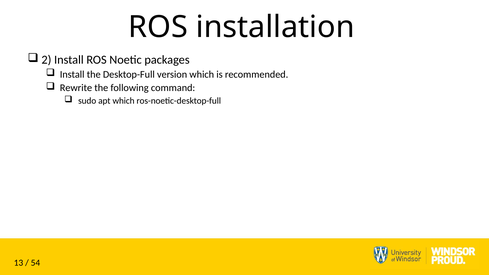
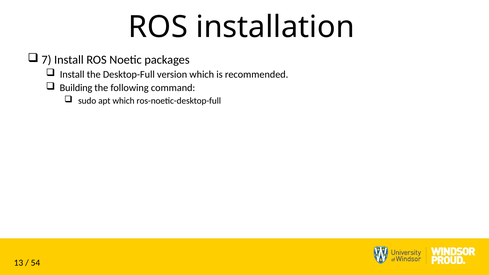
2: 2 -> 7
Rewrite: Rewrite -> Building
